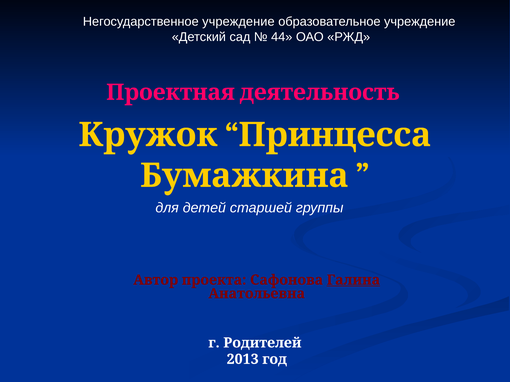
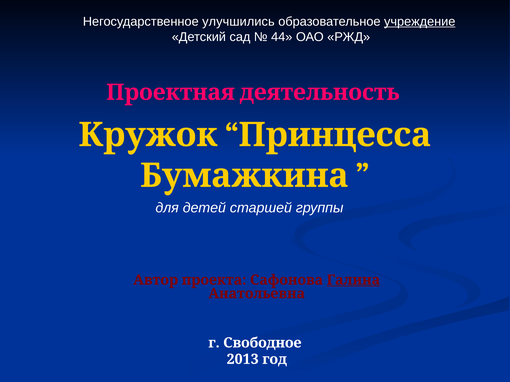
Негосударственное учреждение: учреждение -> улучшились
учреждение at (420, 22) underline: none -> present
Родителей: Родителей -> Свободное
